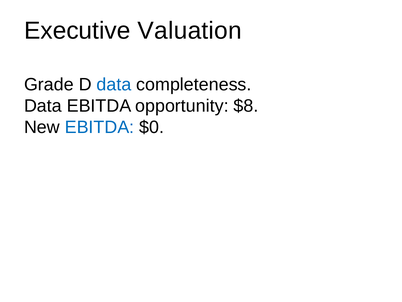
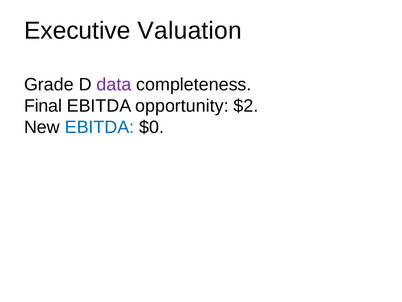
data at (114, 84) colour: blue -> purple
Data at (43, 106): Data -> Final
$8: $8 -> $2
